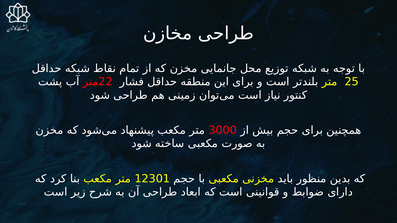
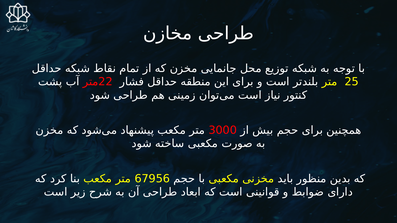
12301: 12301 -> 67956
